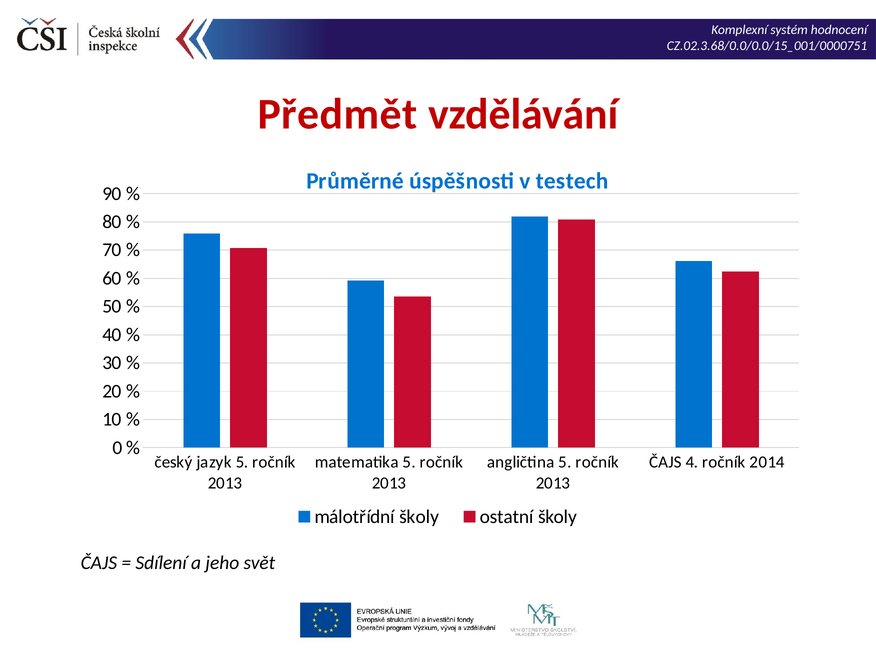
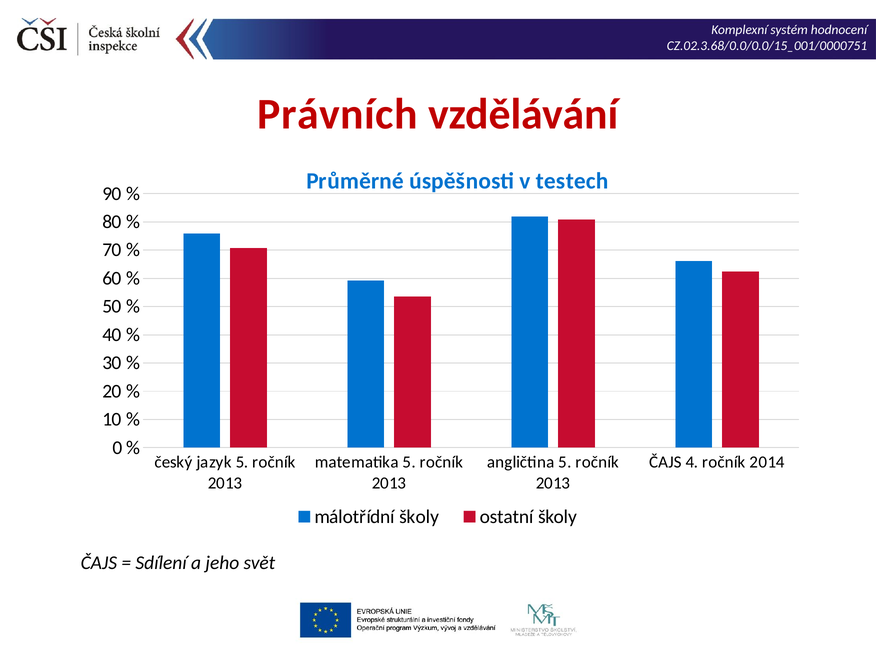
Předmět: Předmět -> Právních
